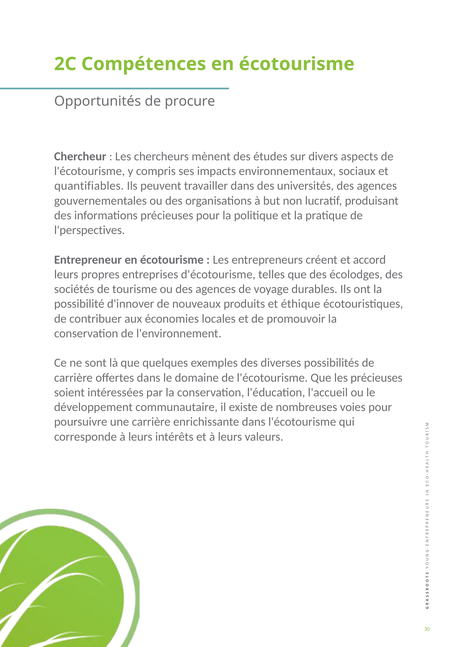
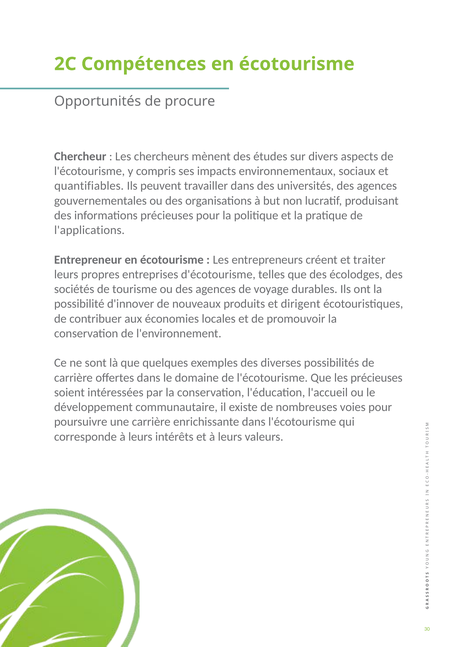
l'perspectives: l'perspectives -> l'applications
accord: accord -> traiter
éthique: éthique -> dirigent
